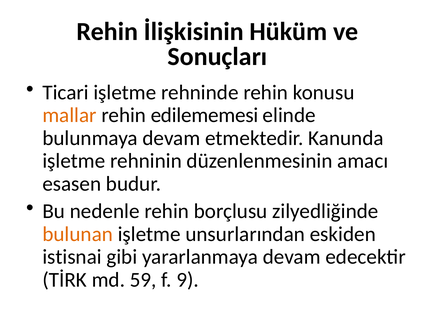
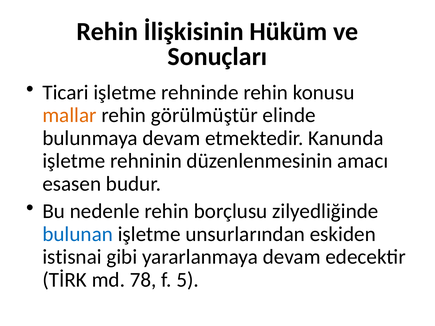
edilememesi: edilememesi -> görülmüştür
bulunan colour: orange -> blue
59: 59 -> 78
9: 9 -> 5
